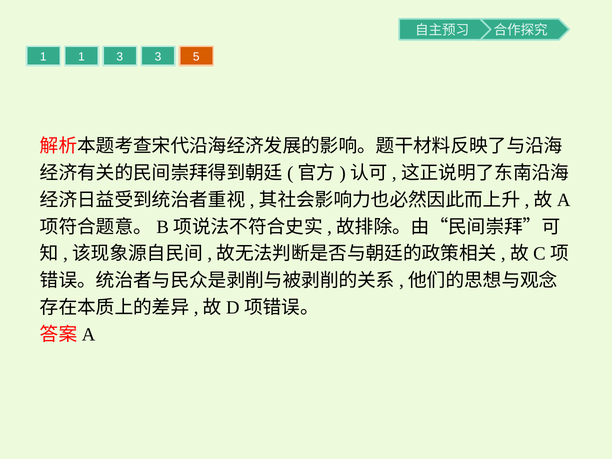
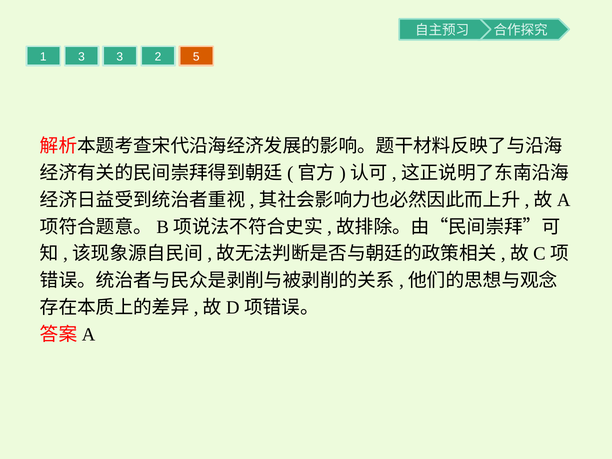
1 1: 1 -> 3
3 3: 3 -> 2
